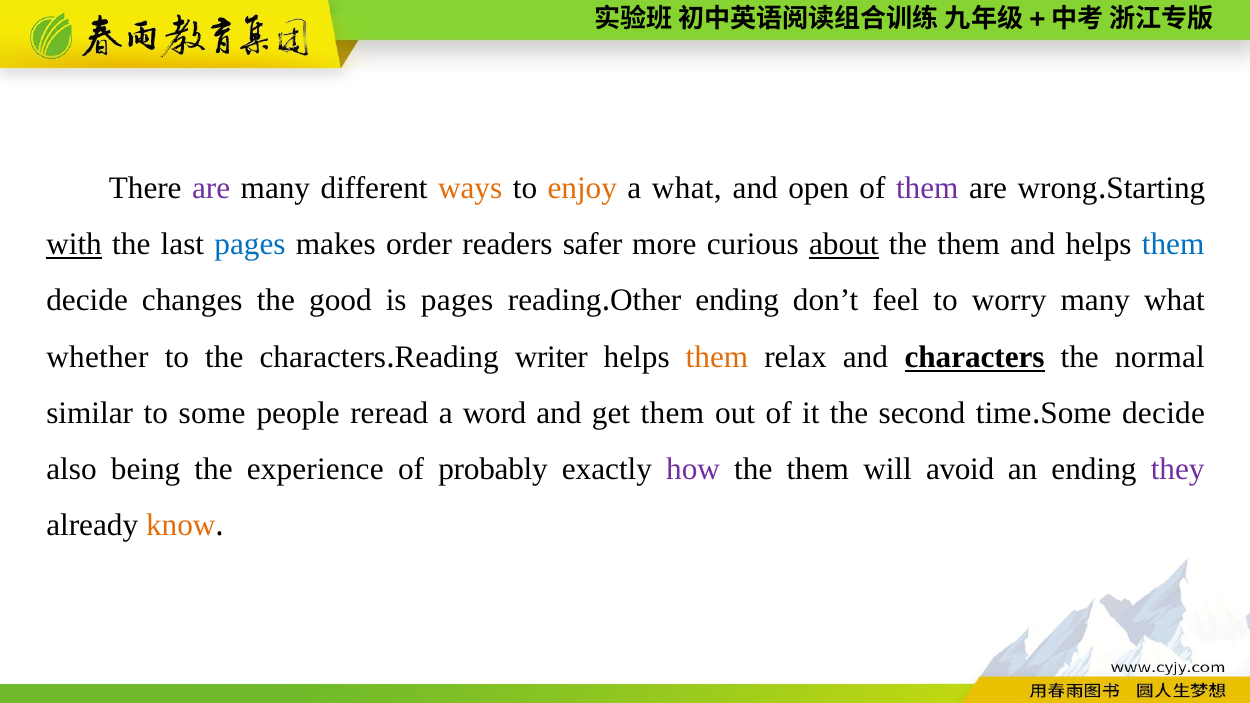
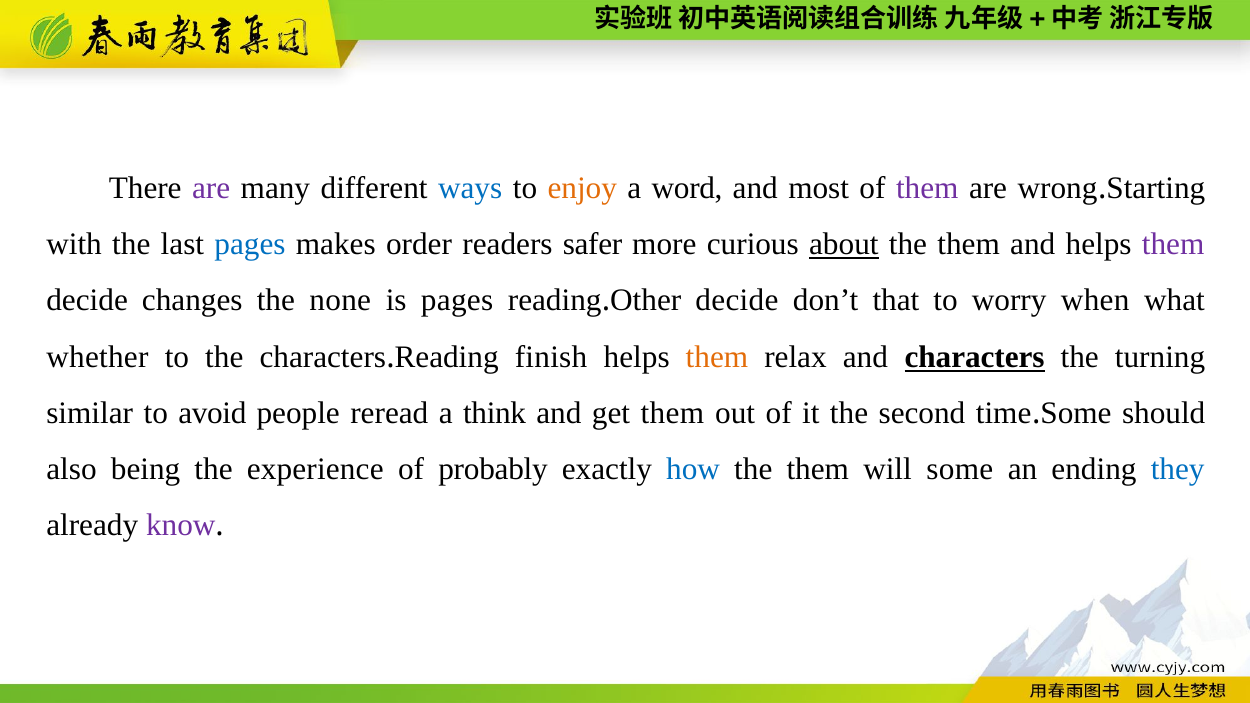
ways colour: orange -> blue
a what: what -> word
open: open -> most
with underline: present -> none
them at (1173, 245) colour: blue -> purple
good: good -> none
ending at (737, 301): ending -> decide
feel: feel -> that
worry many: many -> when
writer: writer -> finish
normal: normal -> turning
to some: some -> avoid
word: word -> think
Some decide: decide -> should
how colour: purple -> blue
will avoid: avoid -> some
they colour: purple -> blue
know colour: orange -> purple
